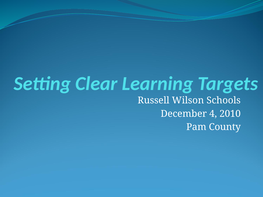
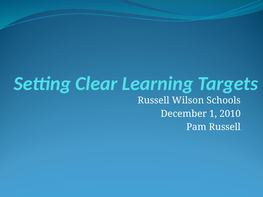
4: 4 -> 1
Pam County: County -> Russell
